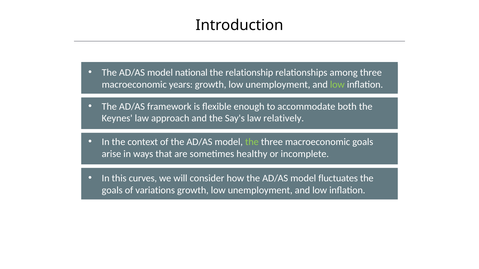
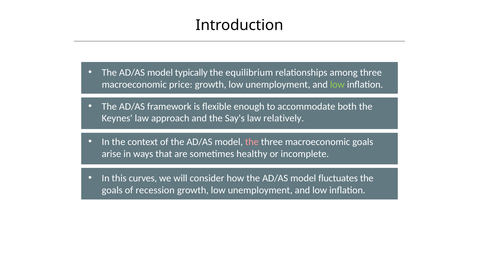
national: national -> typically
relationship: relationship -> equilibrium
years: years -> price
the at (252, 142) colour: light green -> pink
variations: variations -> recession
